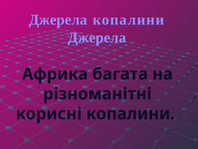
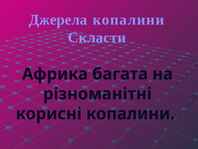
Джерела at (97, 38): Джерела -> Скласти
